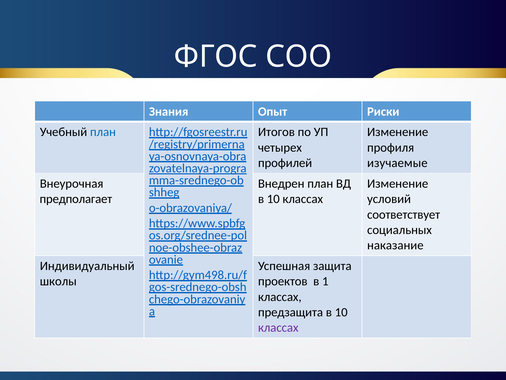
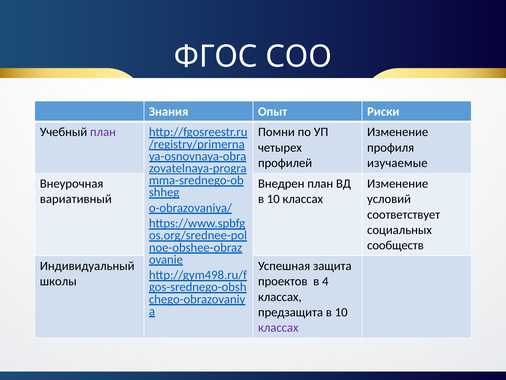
план at (103, 132) colour: blue -> purple
Итогов: Итогов -> Помни
предполагает: предполагает -> вариативный
наказание: наказание -> сообществ
1: 1 -> 4
